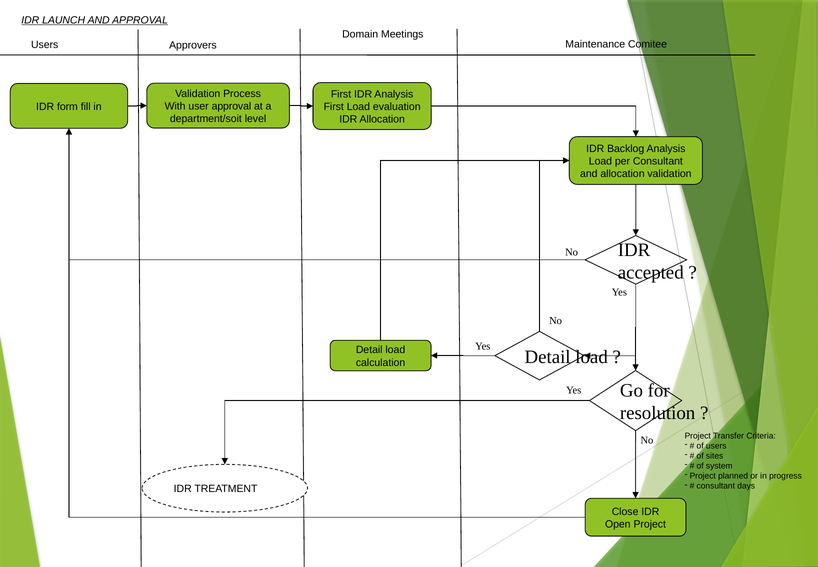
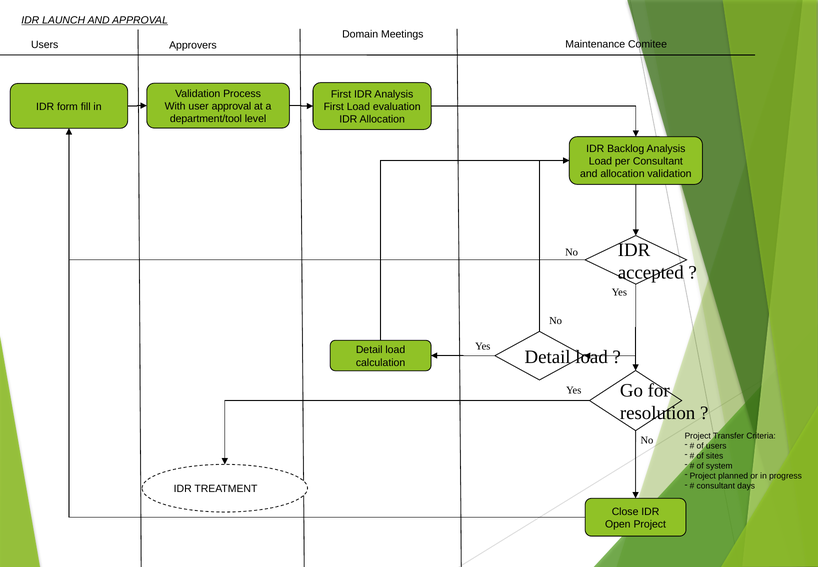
department/soit: department/soit -> department/tool
